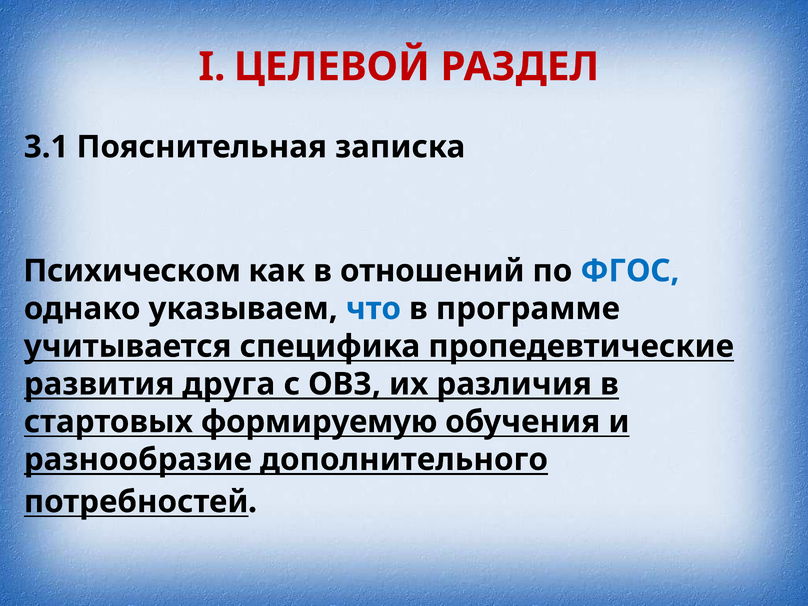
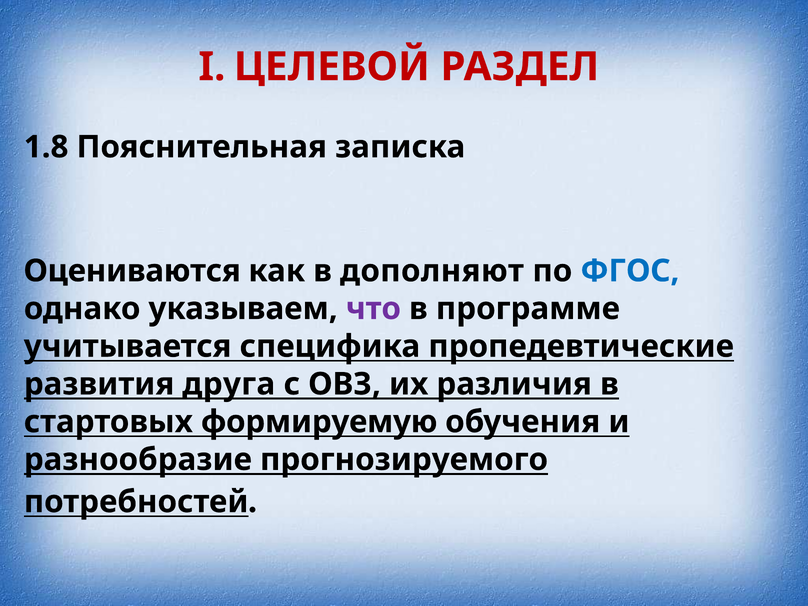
3.1: 3.1 -> 1.8
Психическом: Психическом -> Оцениваются
отношений: отношений -> дополняют
что colour: blue -> purple
дополнительного: дополнительного -> прогнозируемого
